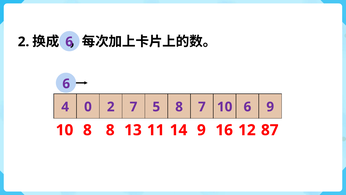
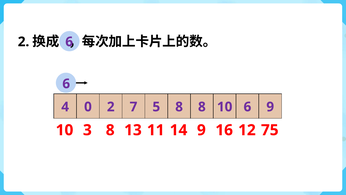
8 7: 7 -> 8
10 8: 8 -> 3
87: 87 -> 75
